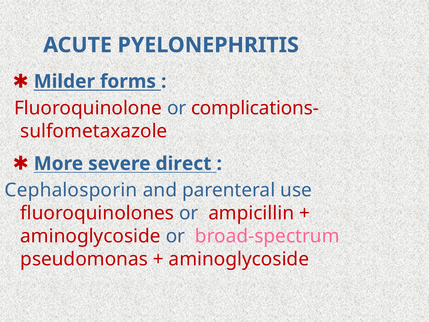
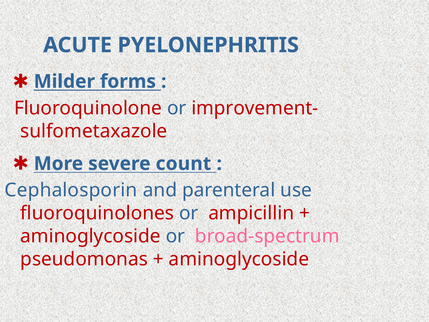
complications-: complications- -> improvement-
direct: direct -> count
